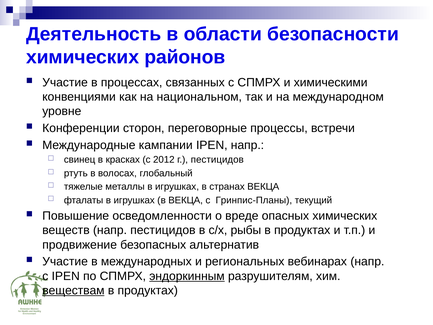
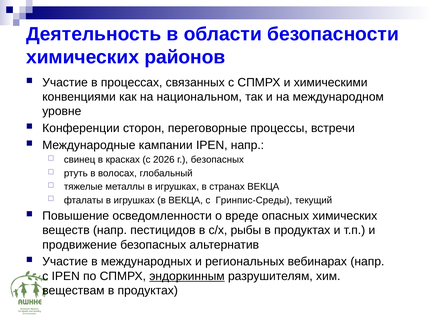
2012: 2012 -> 2026
г пестицидов: пестицидов -> безопасных
Гринпис-Планы: Гринпис-Планы -> Гринпис-Среды
веществам underline: present -> none
